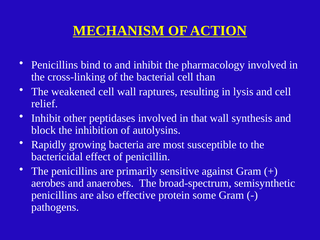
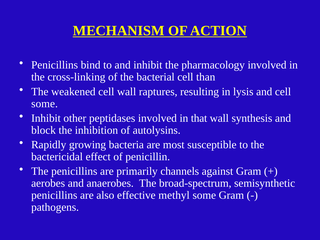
relief at (45, 104): relief -> some
sensitive: sensitive -> channels
protein: protein -> methyl
